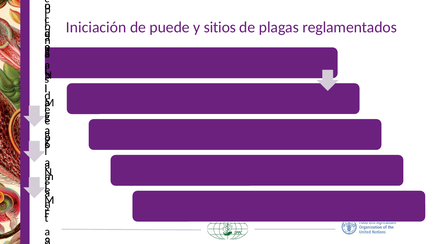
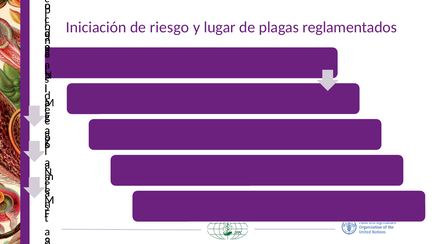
puede: puede -> riesgo
sitios: sitios -> lugar
